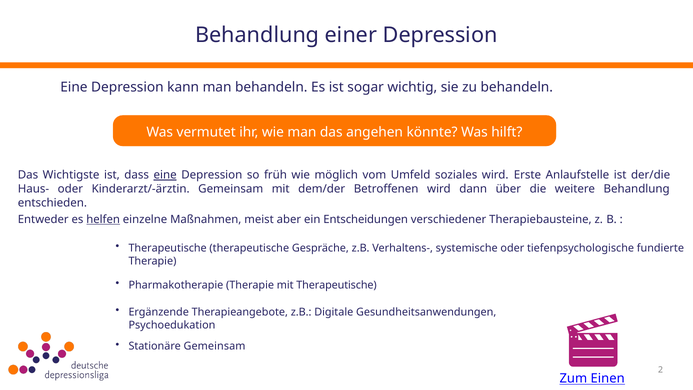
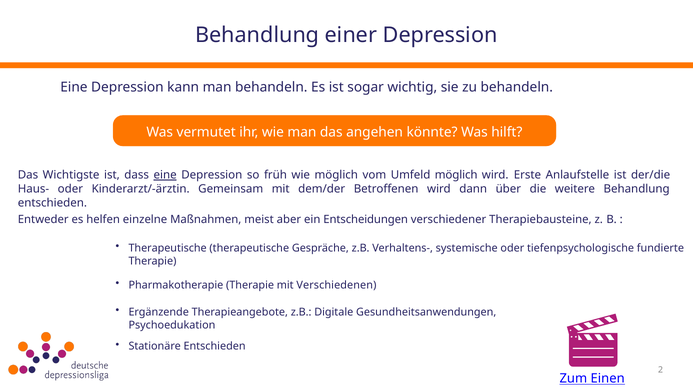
Umfeld soziales: soziales -> möglich
helfen underline: present -> none
mit Therapeutische: Therapeutische -> Verschiedenen
Stationäre Gemeinsam: Gemeinsam -> Entschieden
